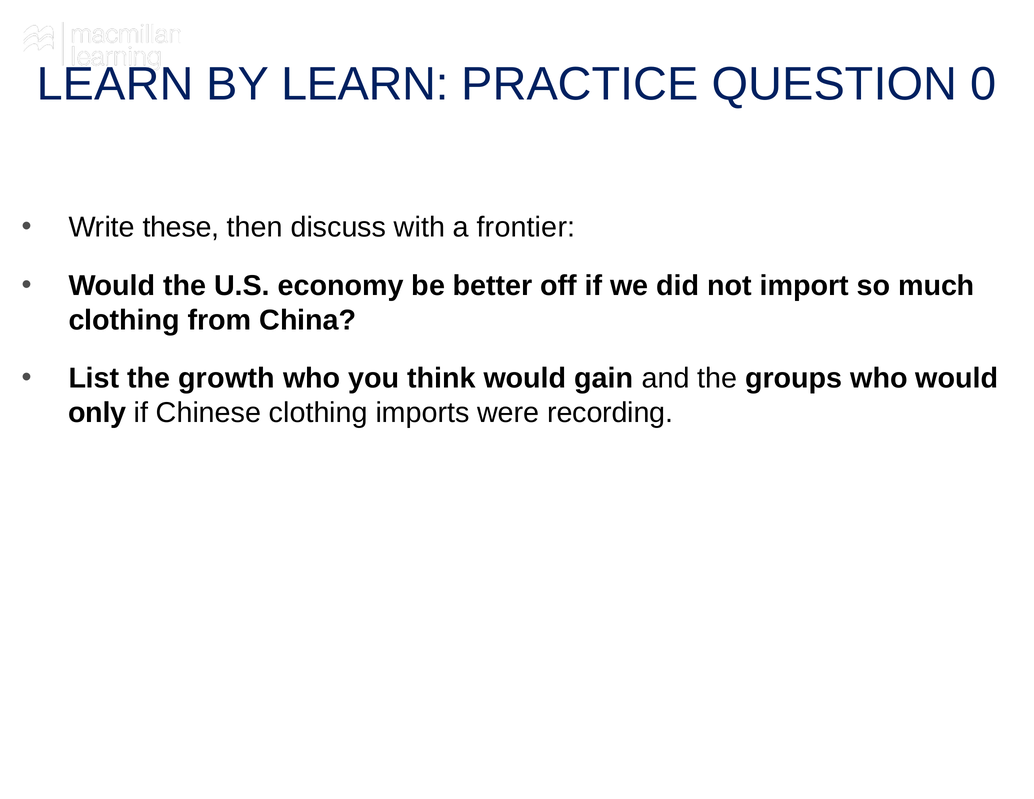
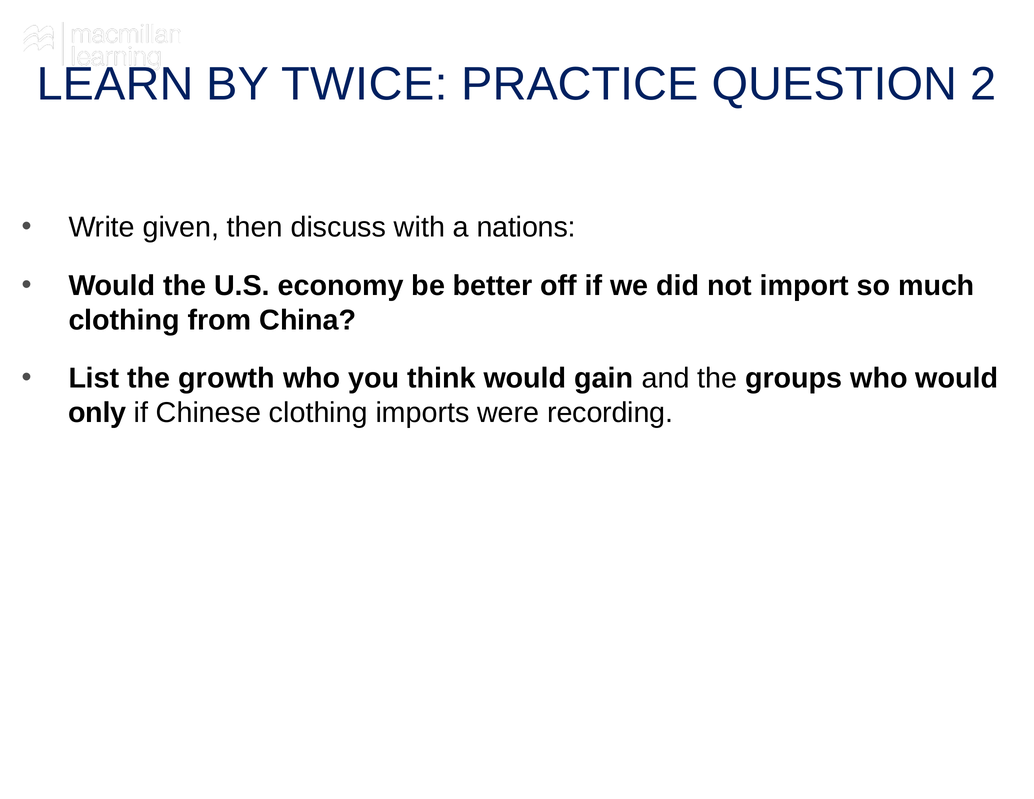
BY LEARN: LEARN -> TWICE
0: 0 -> 2
these: these -> given
frontier: frontier -> nations
